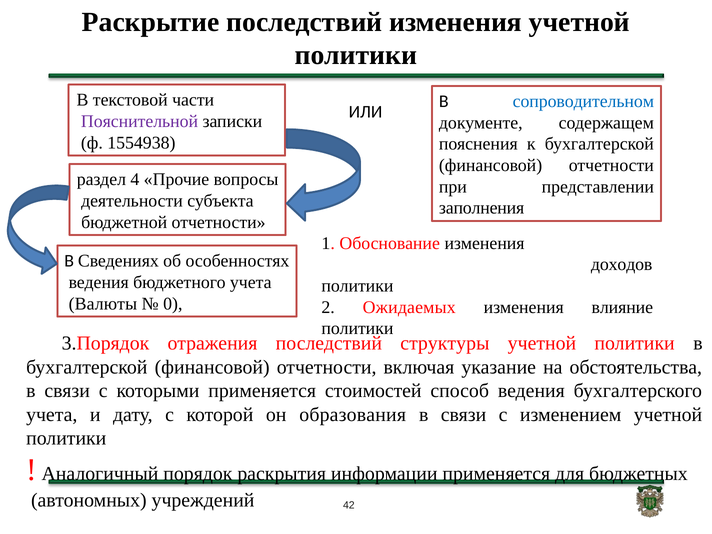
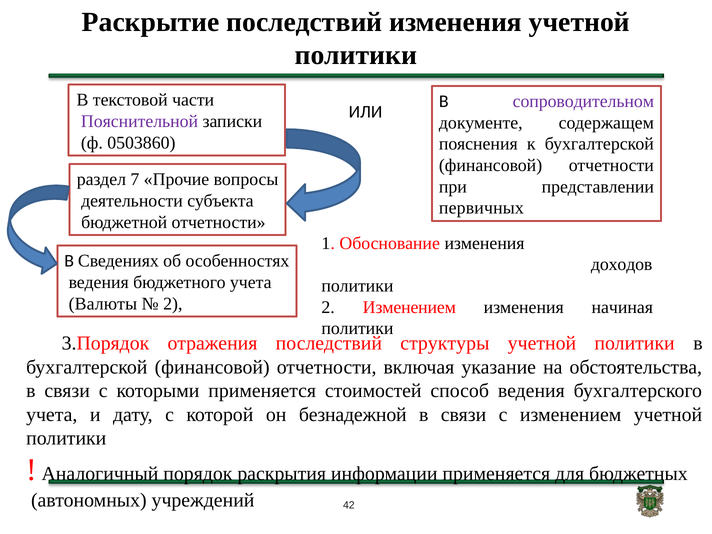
сопроводительном colour: blue -> purple
1554938: 1554938 -> 0503860
4: 4 -> 7
заполнения: заполнения -> первичных
0 at (173, 304): 0 -> 2
2 Ожидаемых: Ожидаемых -> Изменением
влияние: влияние -> начиная
образования: образования -> безнадежной
